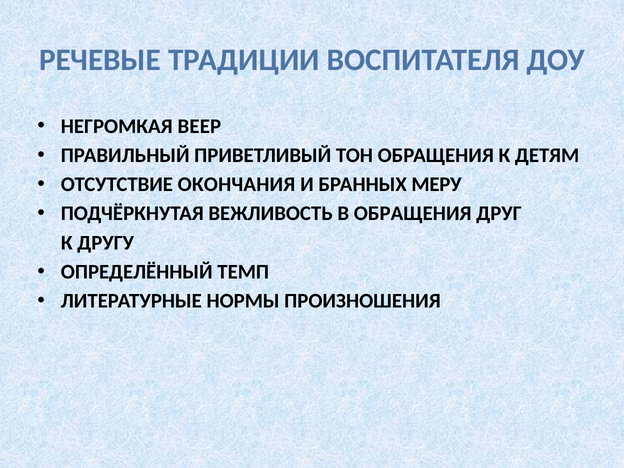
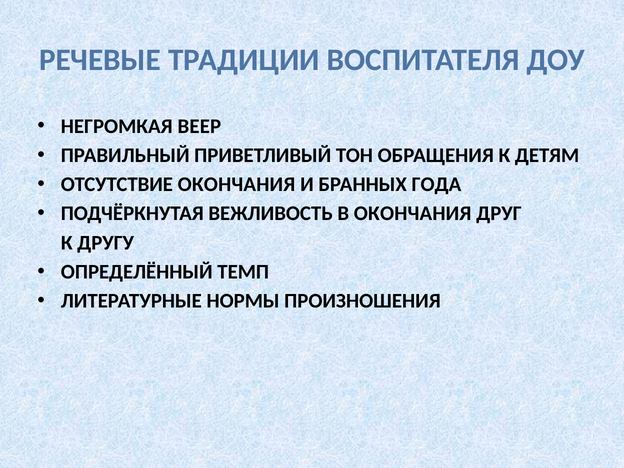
МЕРУ: МЕРУ -> ГОДА
В ОБРАЩЕНИЯ: ОБРАЩЕНИЯ -> ОКОНЧАНИЯ
